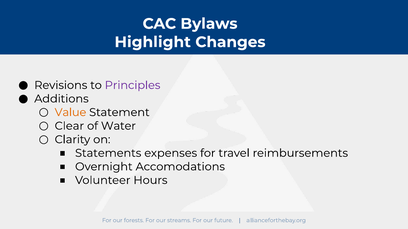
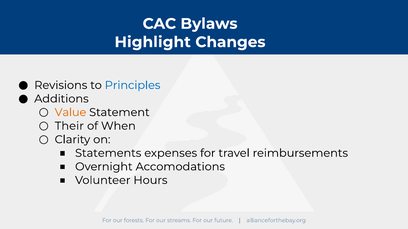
Principles colour: purple -> blue
Clear: Clear -> Their
Water: Water -> When
